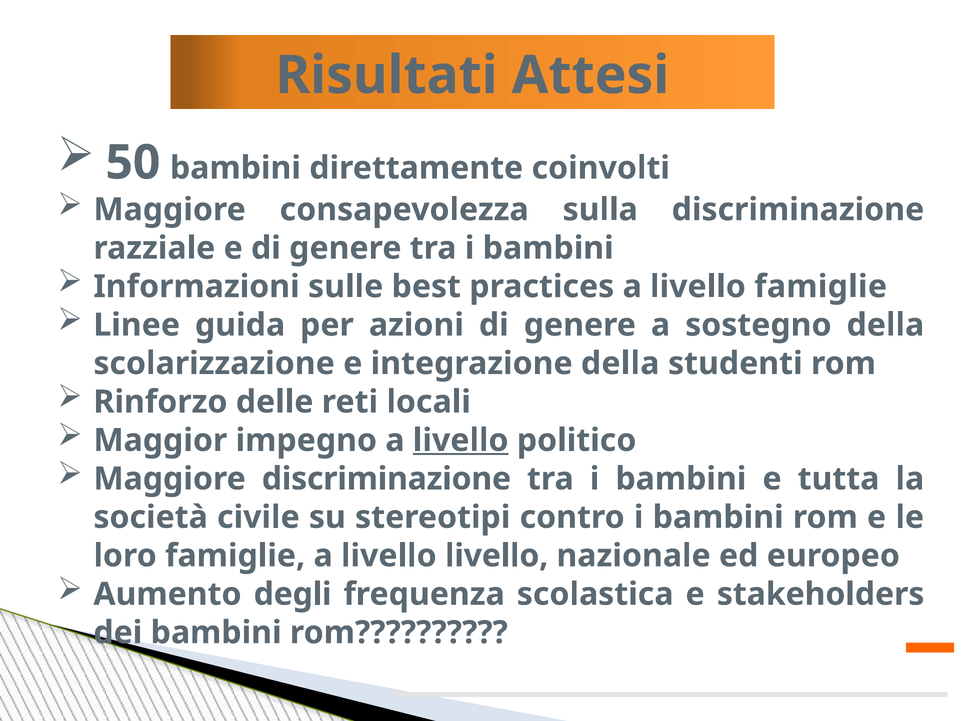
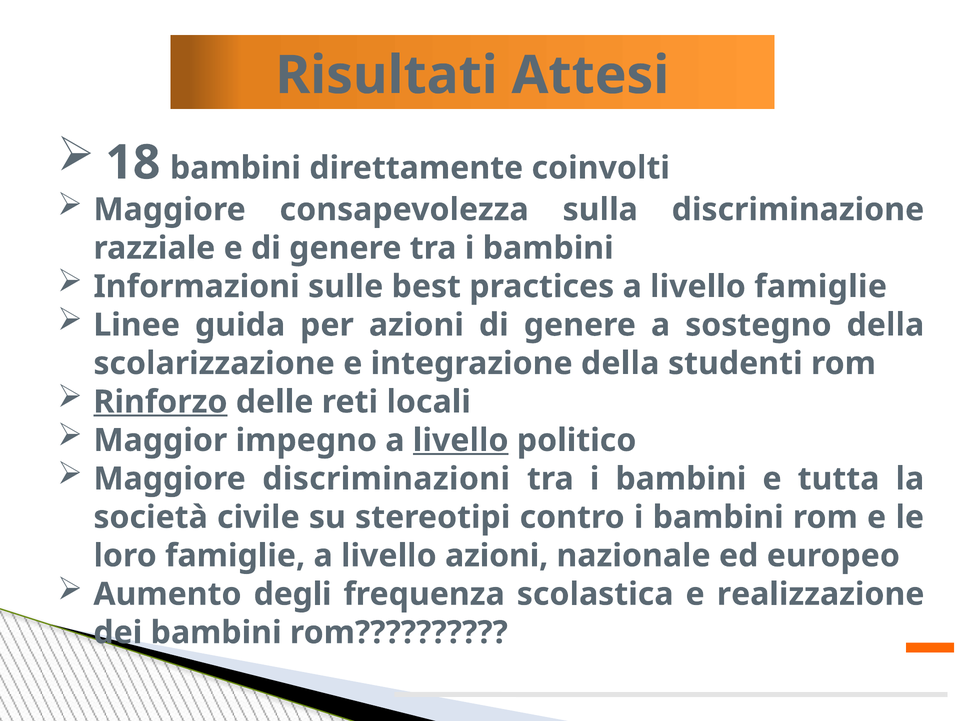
50: 50 -> 18
Rinforzo underline: none -> present
Maggiore discriminazione: discriminazione -> discriminazioni
livello livello: livello -> azioni
stakeholders: stakeholders -> realizzazione
